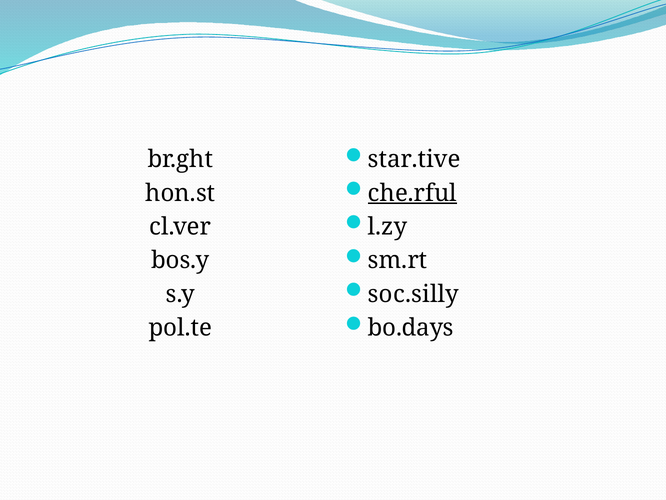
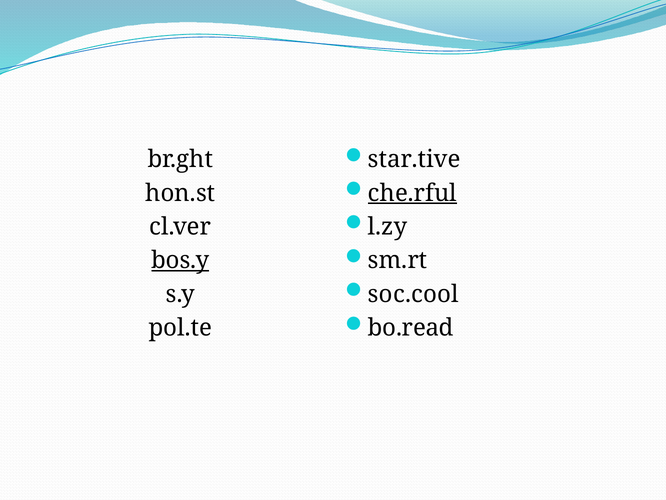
bos.y underline: none -> present
soc.silly: soc.silly -> soc.cool
bo.days: bo.days -> bo.read
